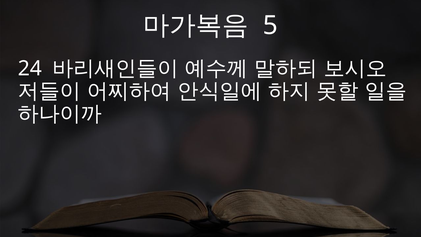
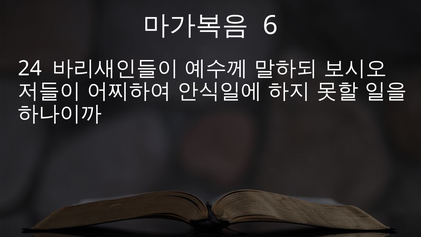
5: 5 -> 6
